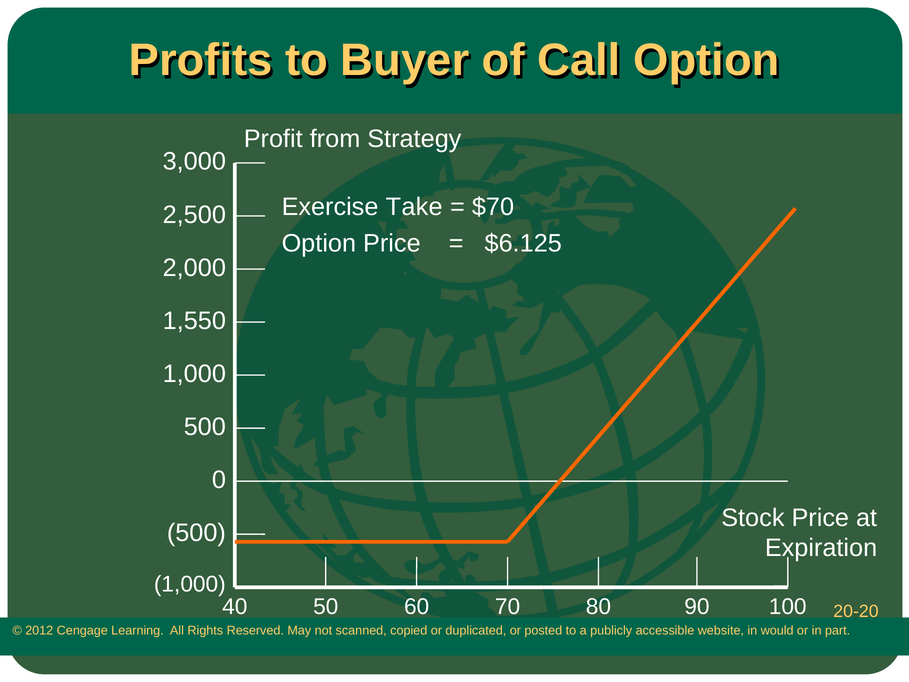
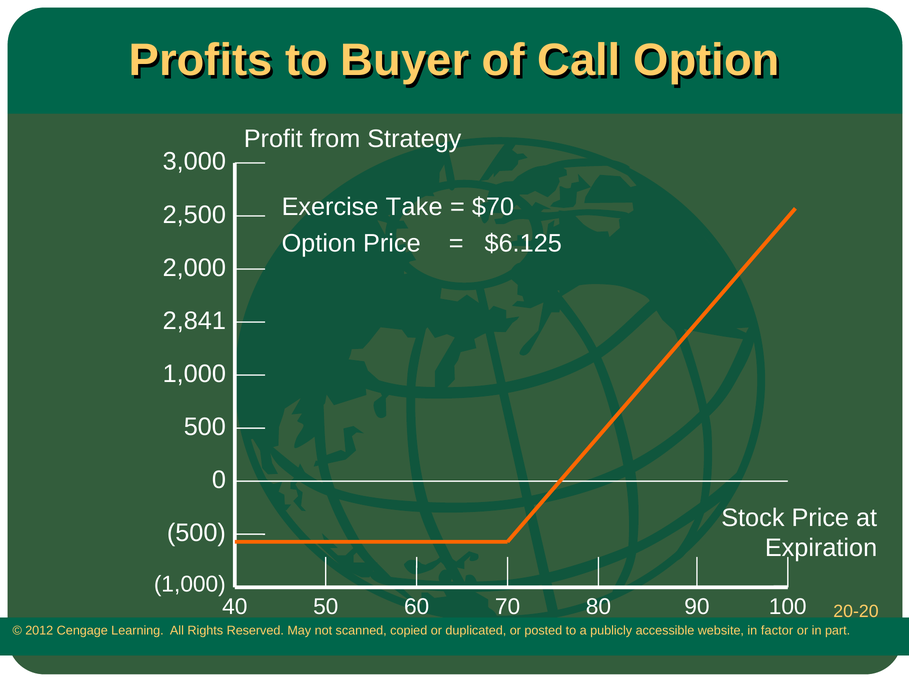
1,550: 1,550 -> 2,841
would: would -> factor
